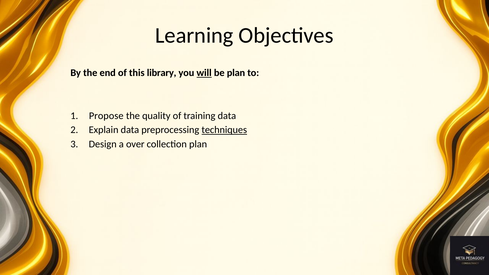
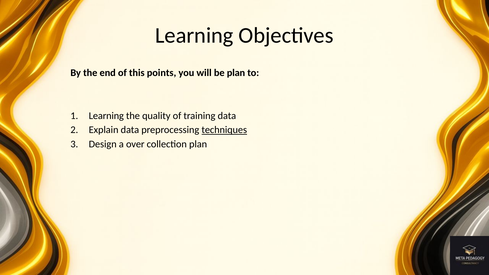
library: library -> points
will underline: present -> none
Propose at (106, 116): Propose -> Learning
